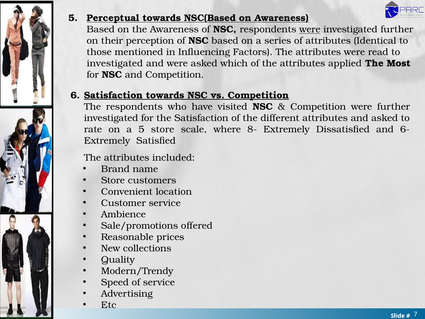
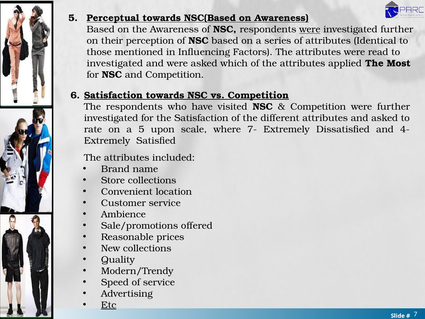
5 store: store -> upon
8-: 8- -> 7-
6-: 6- -> 4-
Store customers: customers -> collections
Etc underline: none -> present
